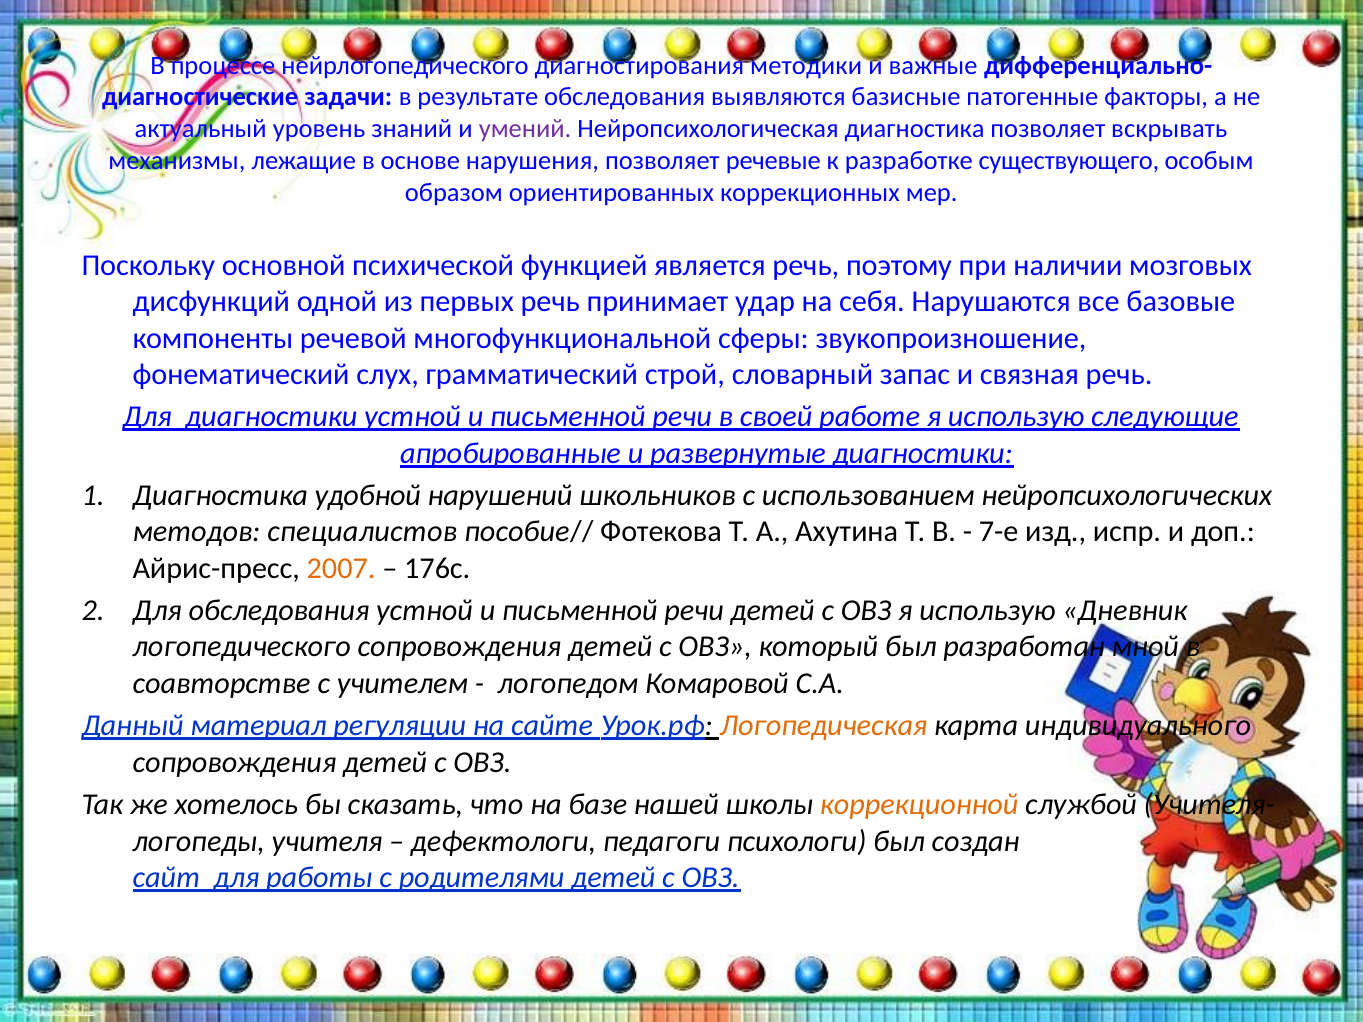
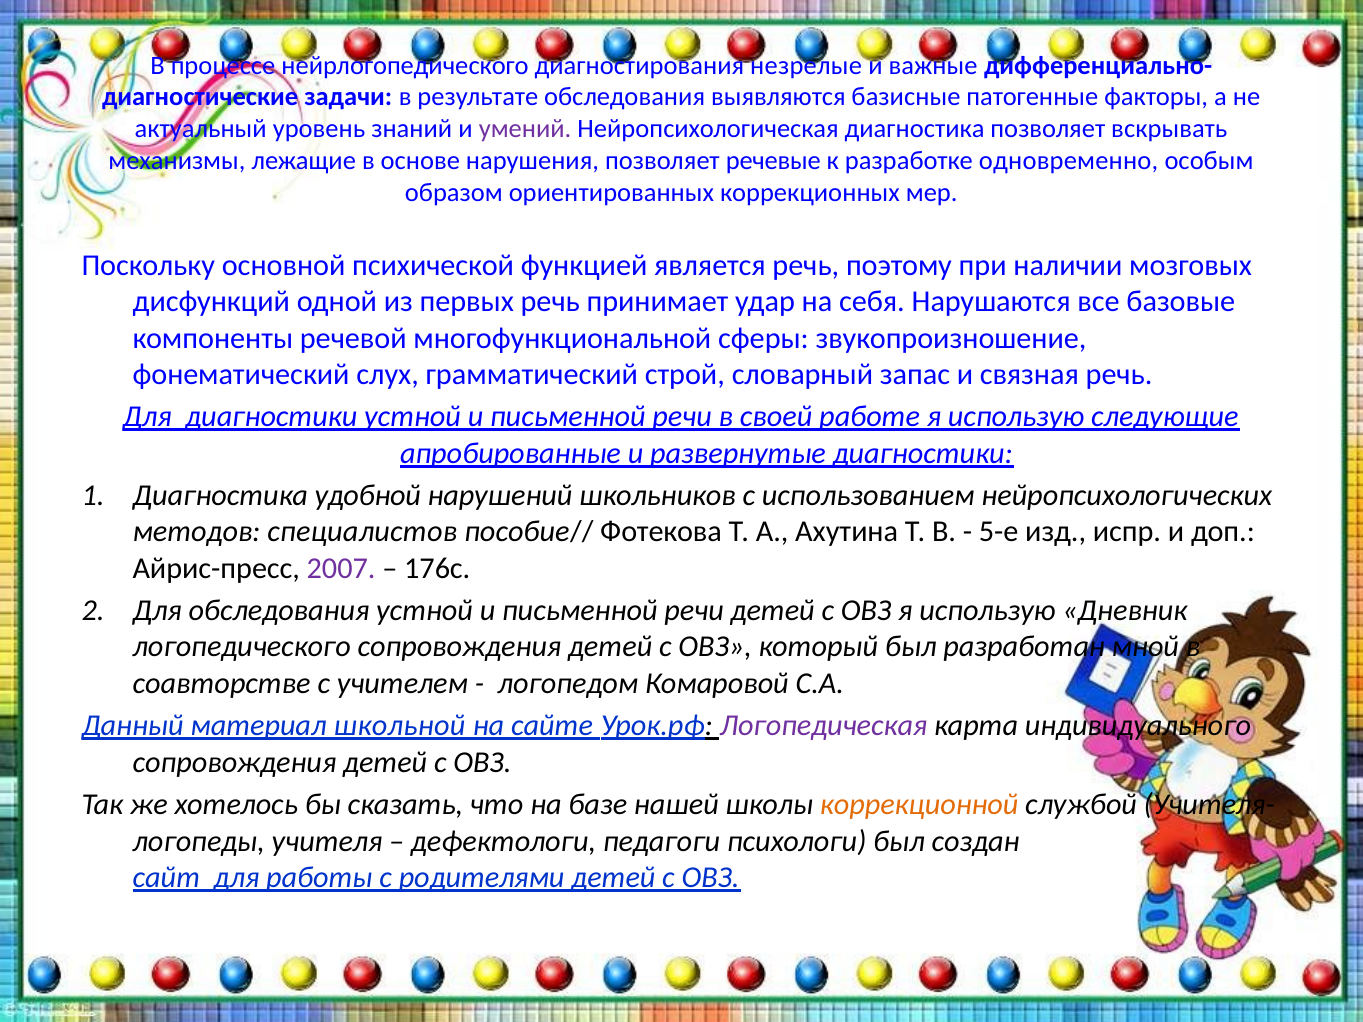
методики: методики -> незрелые
существующего: существующего -> одновременно
7-е: 7-е -> 5-е
2007 colour: orange -> purple
регуляции: регуляции -> школьной
Логопедическая colour: orange -> purple
